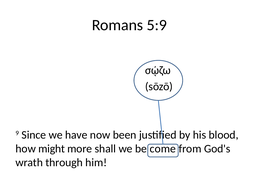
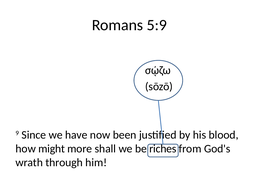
come: come -> riches
